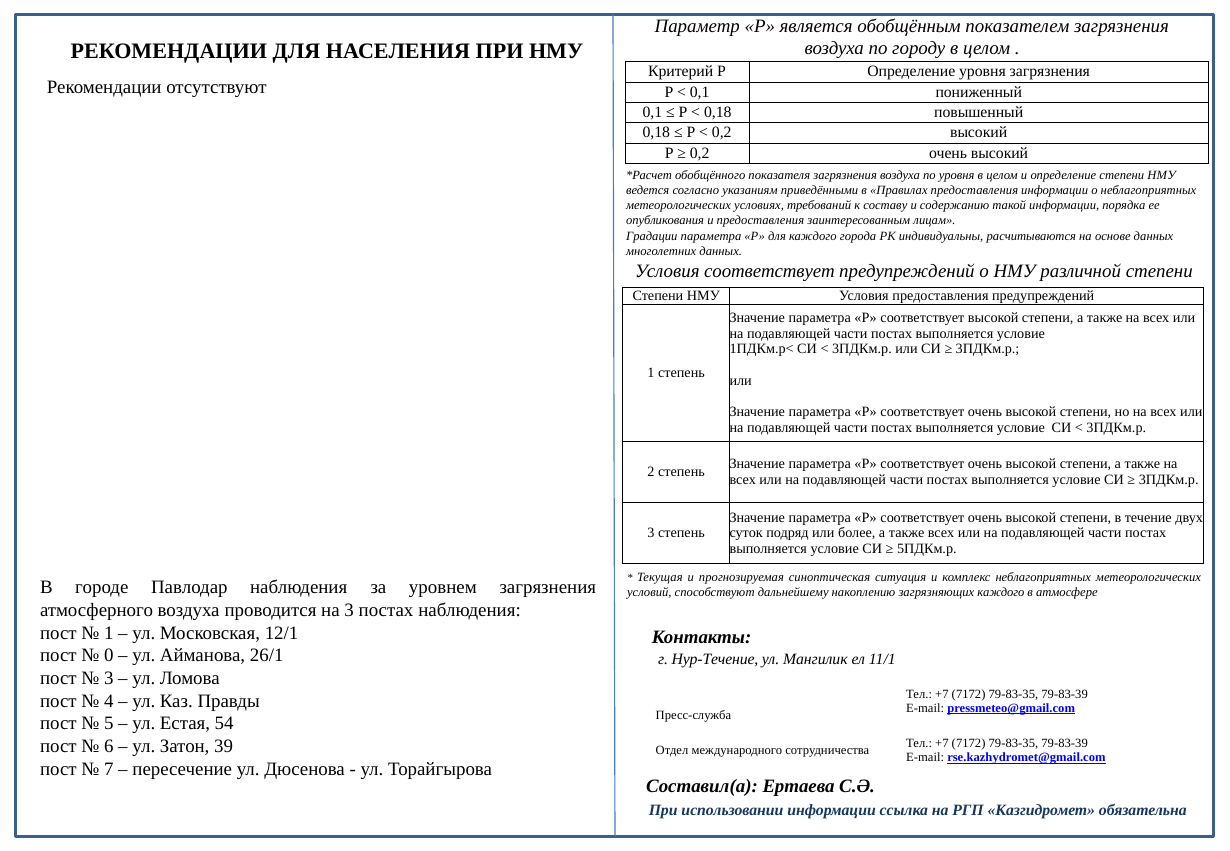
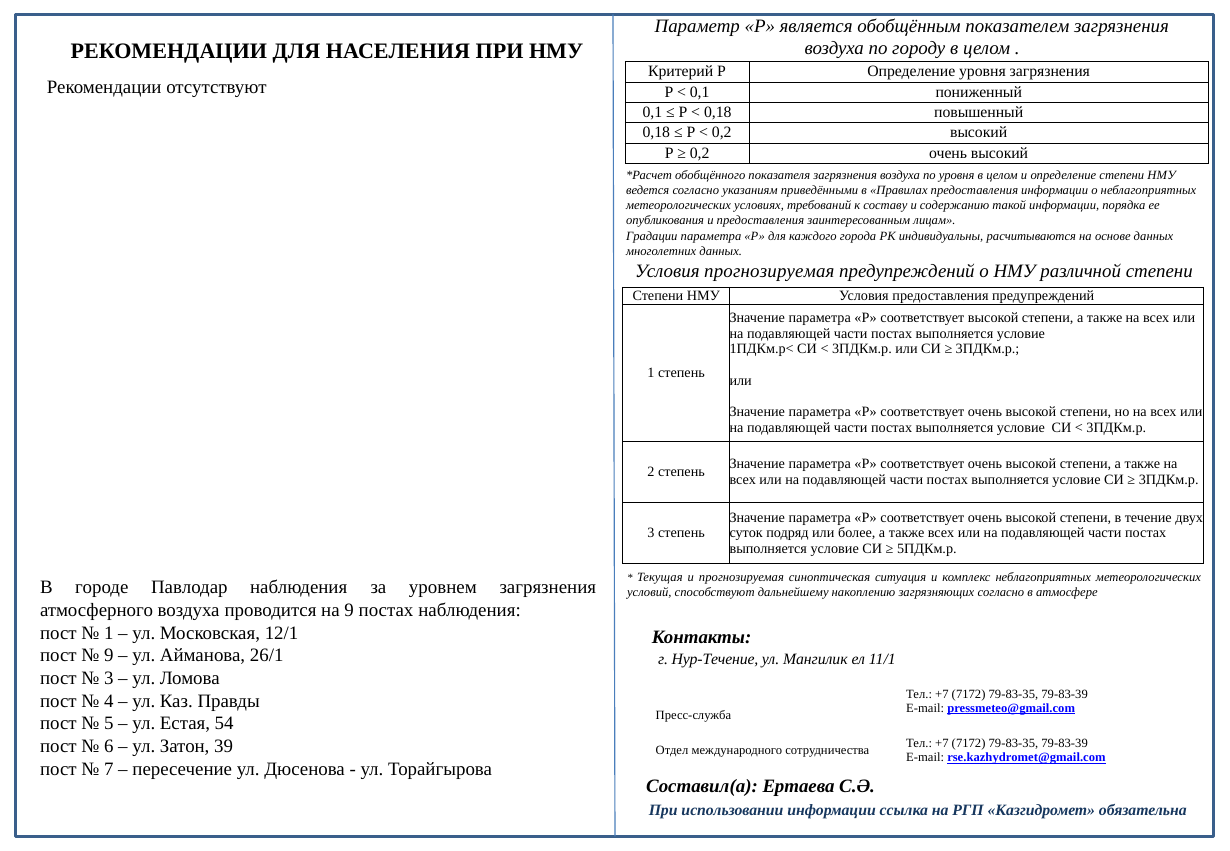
Условия соответствует: соответствует -> прогнозируемая
загрязняющих каждого: каждого -> согласно
на 3: 3 -> 9
0 at (109, 656): 0 -> 9
